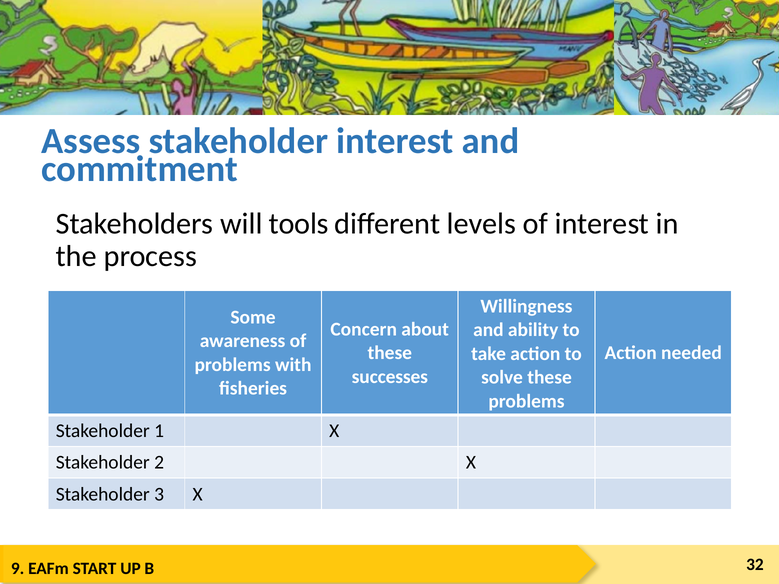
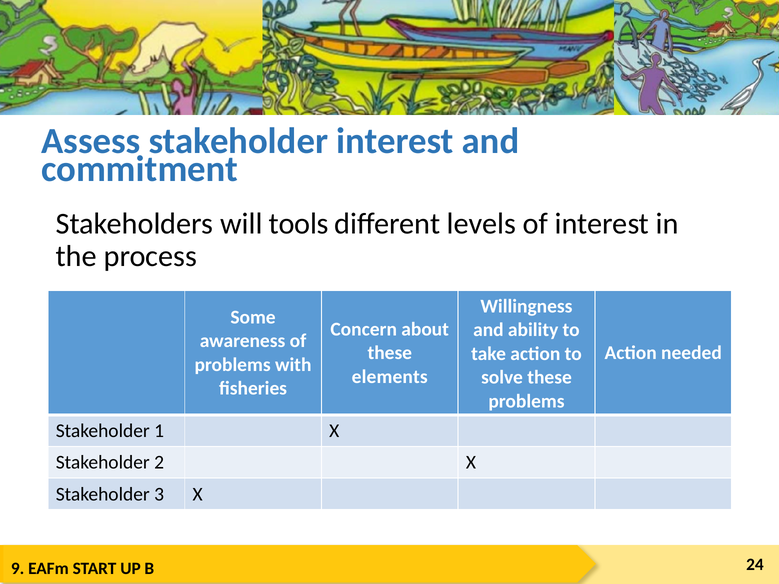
successes: successes -> elements
32: 32 -> 24
